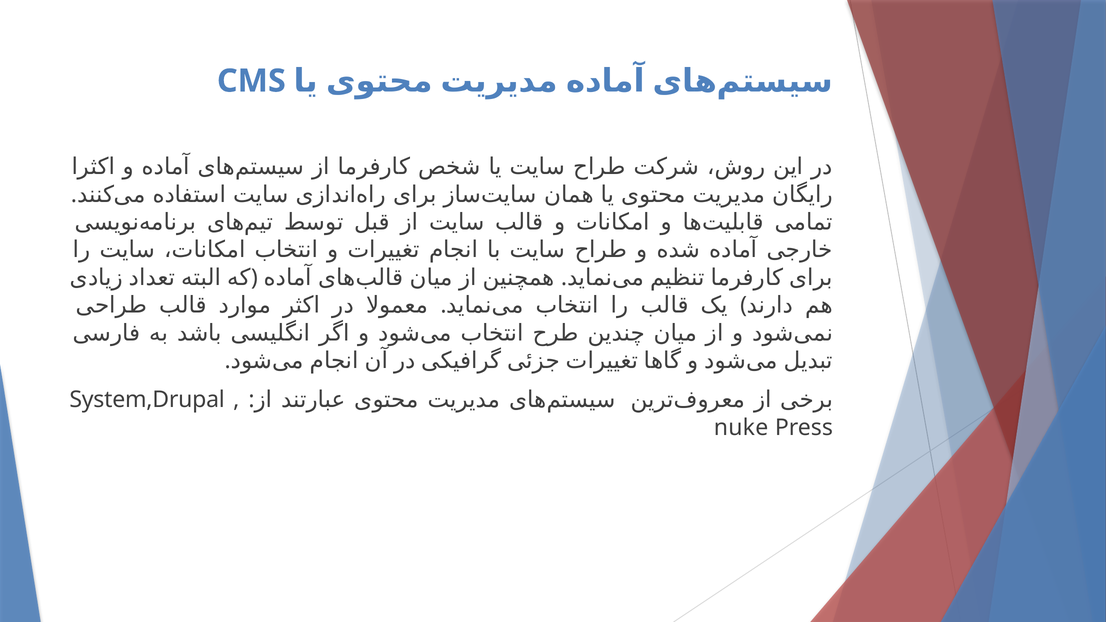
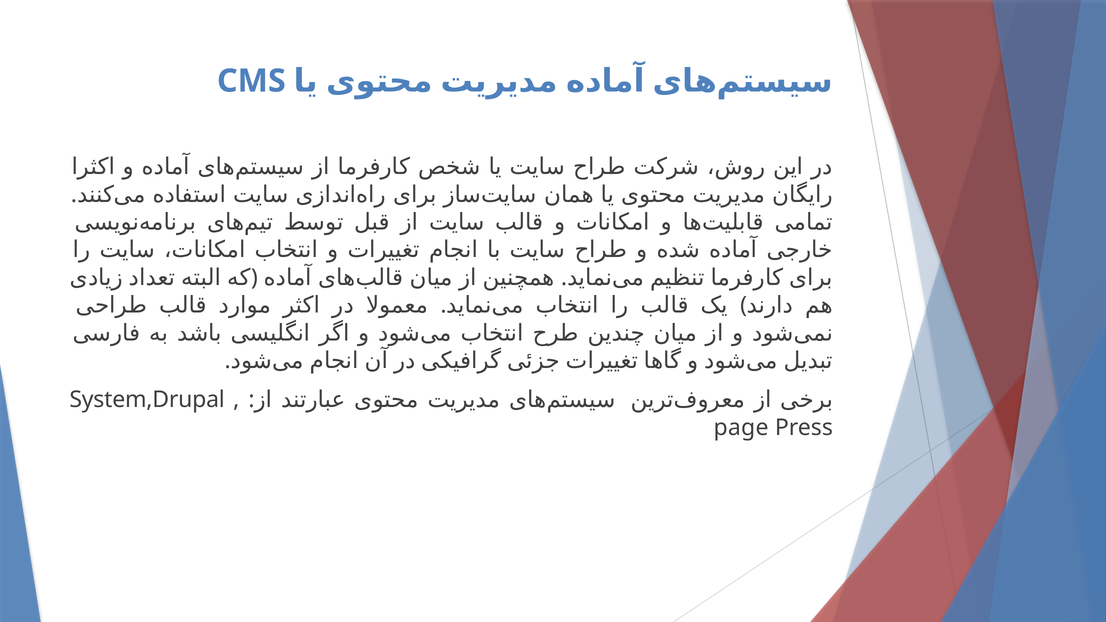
nuke: nuke -> page
